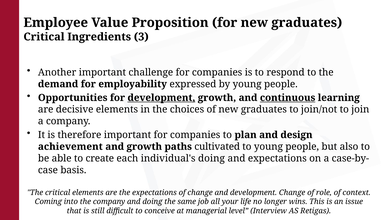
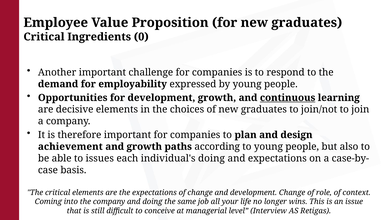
3: 3 -> 0
development at (161, 98) underline: present -> none
cultivated: cultivated -> according
create: create -> issues
